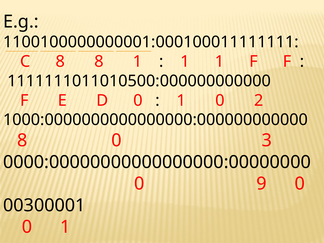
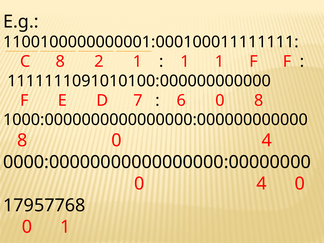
8 8: 8 -> 2
1111111011010500:000000000000: 1111111011010500:000000000000 -> 1111111091010100:000000000000
D 0: 0 -> 7
1 at (181, 100): 1 -> 6
0 2: 2 -> 8
8 0 3: 3 -> 4
9 at (261, 184): 9 -> 4
00300001: 00300001 -> 17957768
